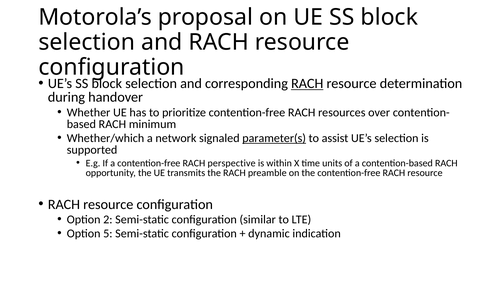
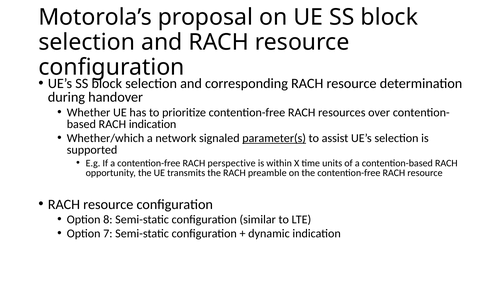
RACH at (307, 84) underline: present -> none
RACH minimum: minimum -> indication
2: 2 -> 8
5: 5 -> 7
